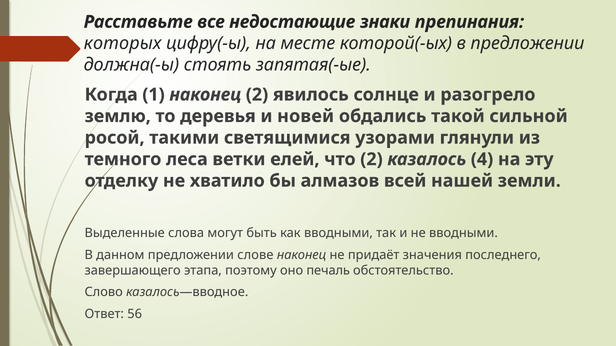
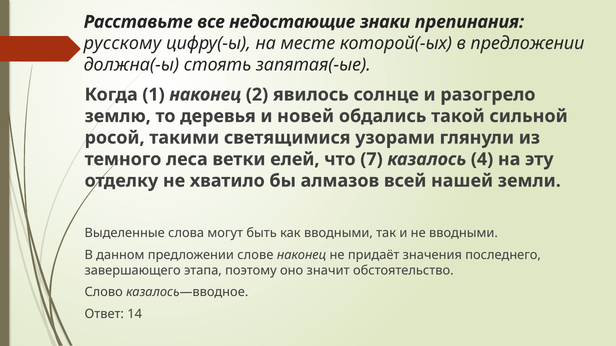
которых: которых -> русскому
что 2: 2 -> 7
печаль: печаль -> значит
56: 56 -> 14
